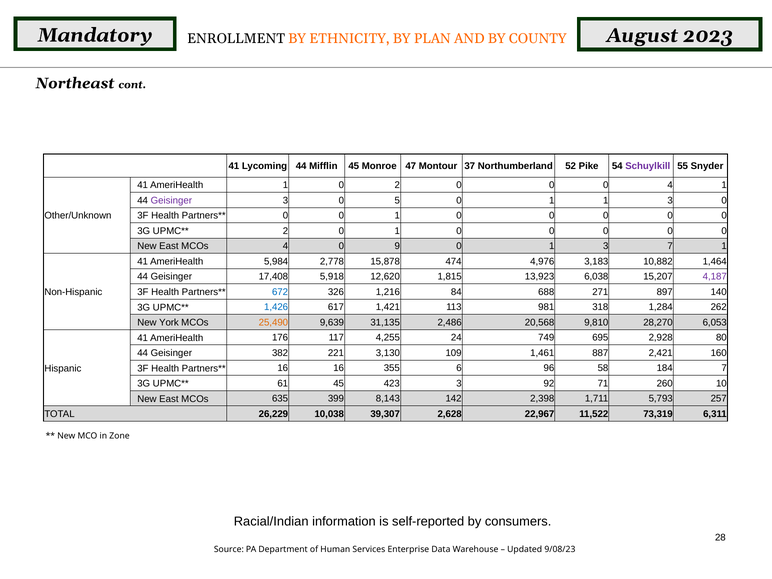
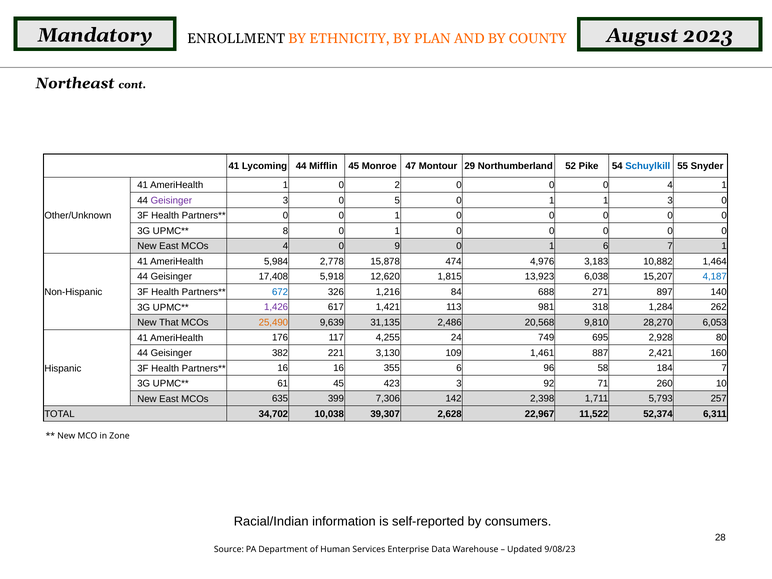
37: 37 -> 29
Schuylkill colour: purple -> blue
2 at (286, 231): 2 -> 8
0 1 3: 3 -> 6
4,187 colour: purple -> blue
1,426 colour: blue -> purple
York: York -> That
8,143: 8,143 -> 7,306
26,229: 26,229 -> 34,702
73,319: 73,319 -> 52,374
